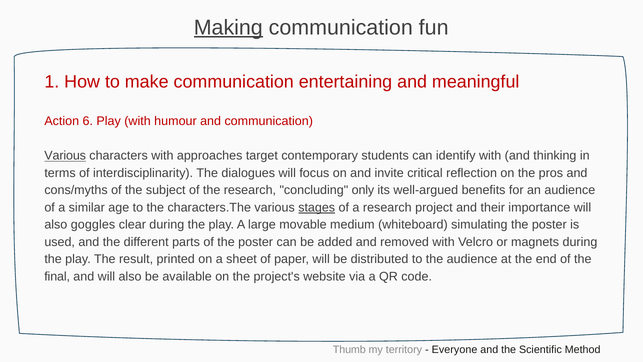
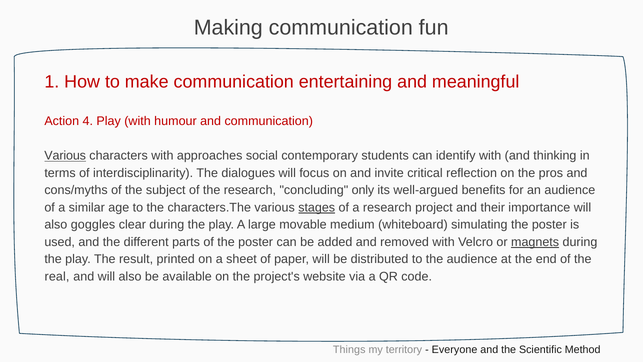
Making underline: present -> none
6: 6 -> 4
target: target -> social
magnets underline: none -> present
final: final -> real
Thumb: Thumb -> Things
